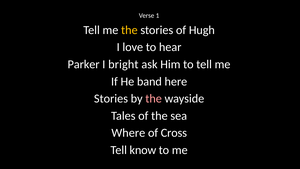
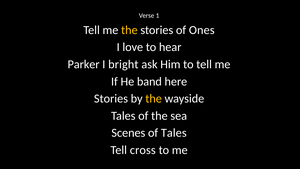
Hugh: Hugh -> Ones
the at (154, 98) colour: pink -> yellow
Where: Where -> Scenes
of Cross: Cross -> Tales
know: know -> cross
